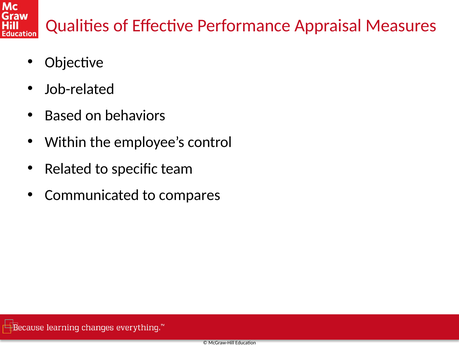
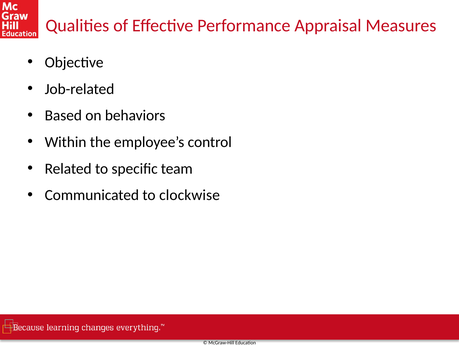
compares: compares -> clockwise
